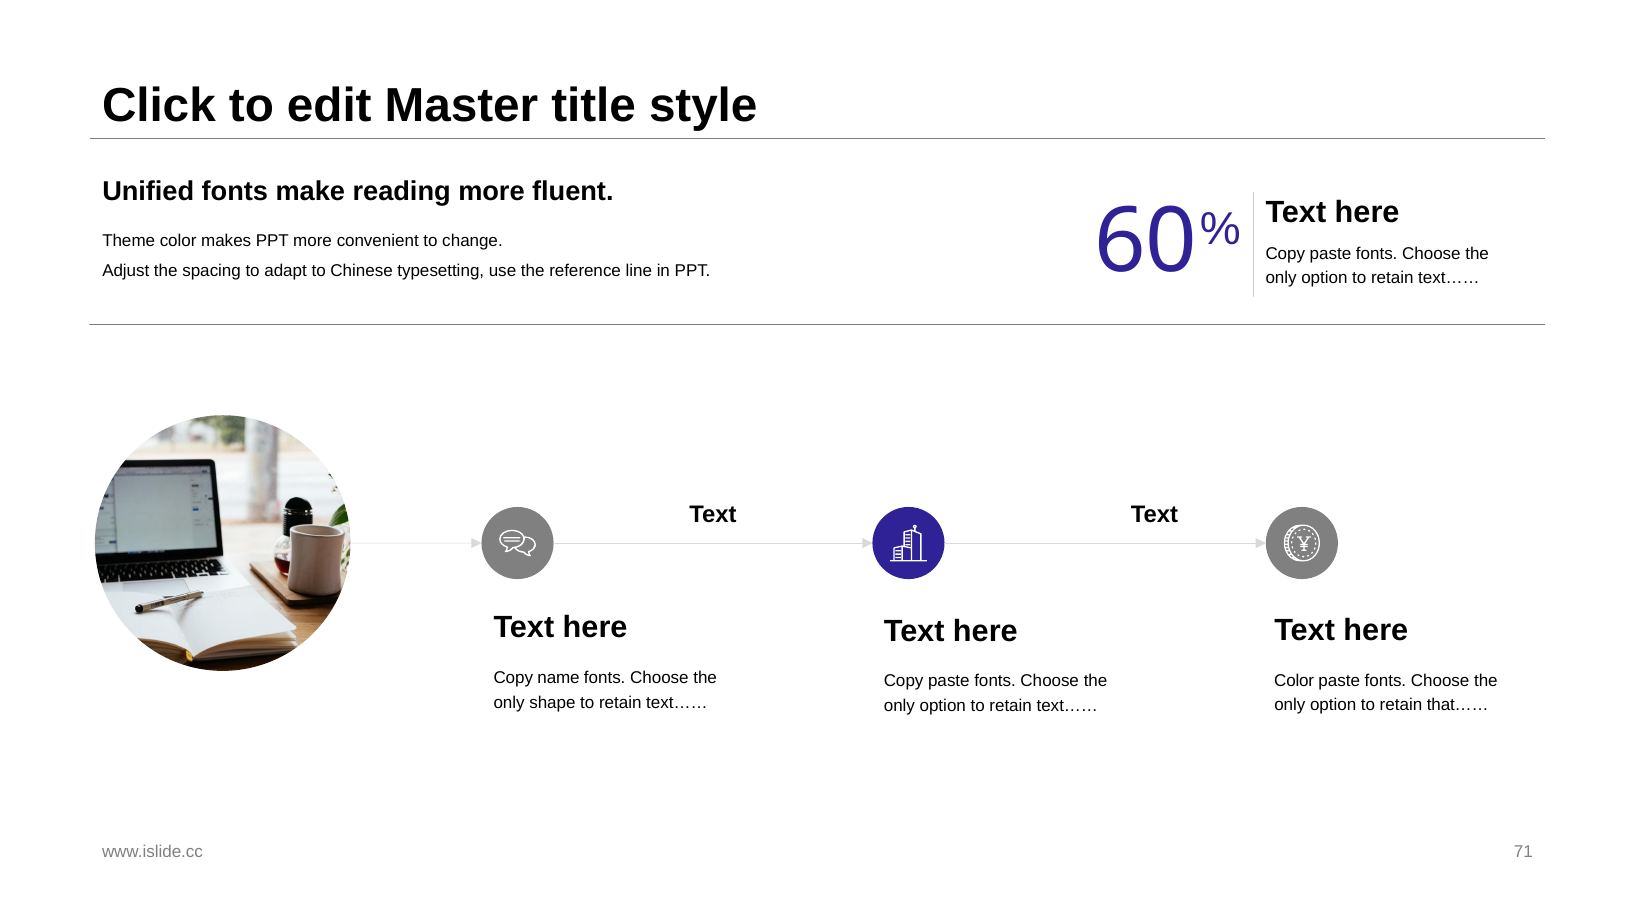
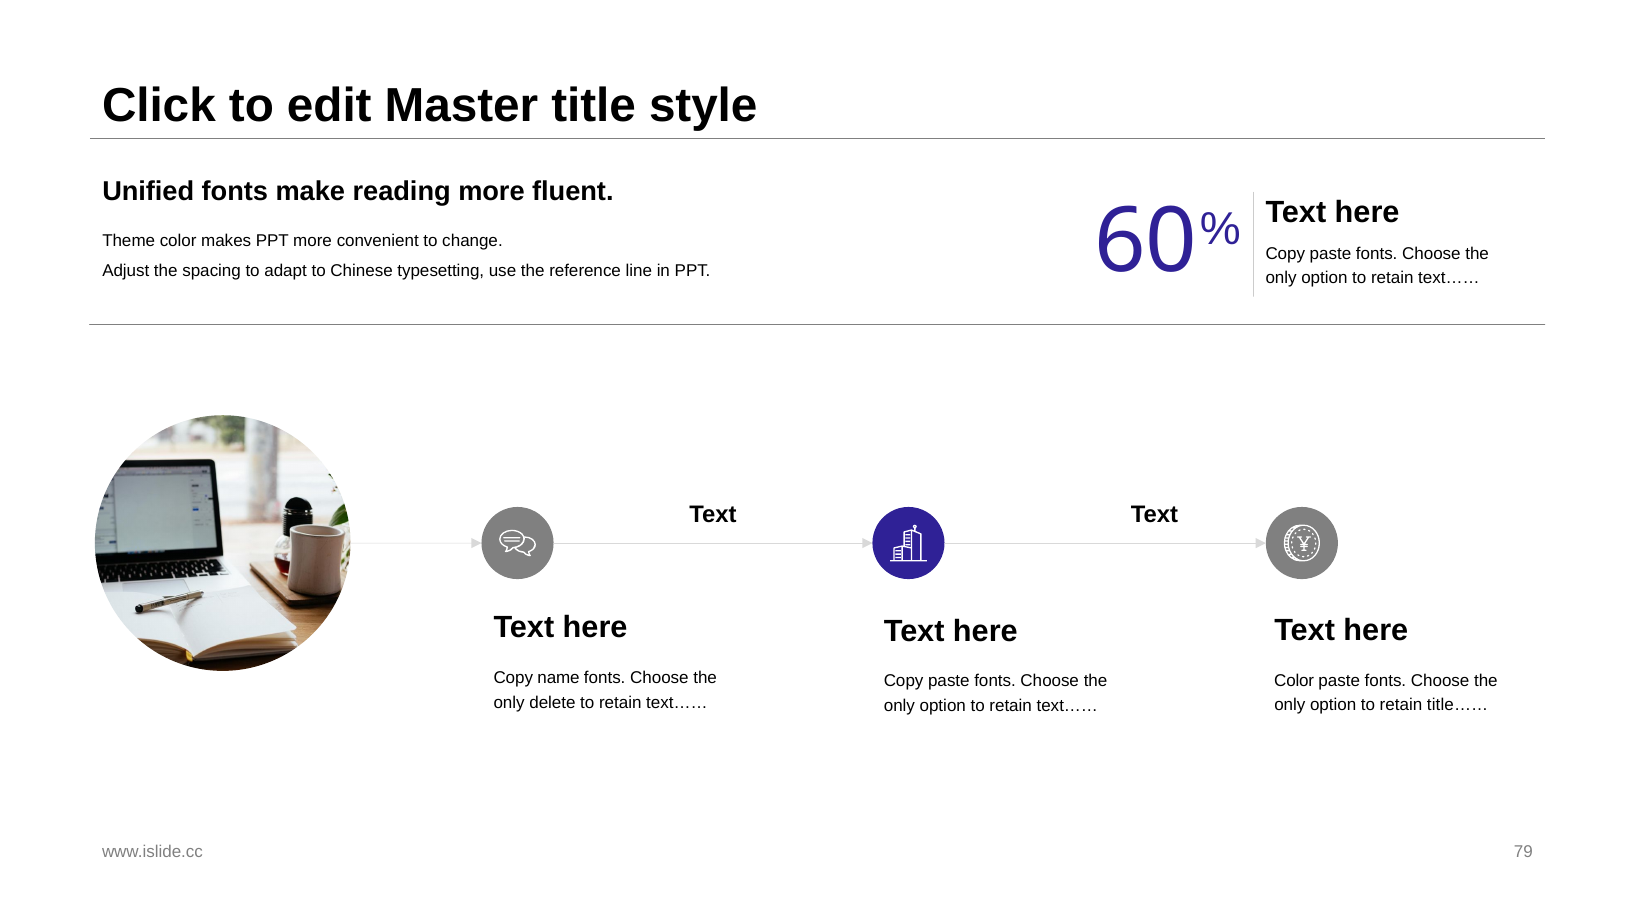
shape: shape -> delete
that……: that…… -> title……
71: 71 -> 79
